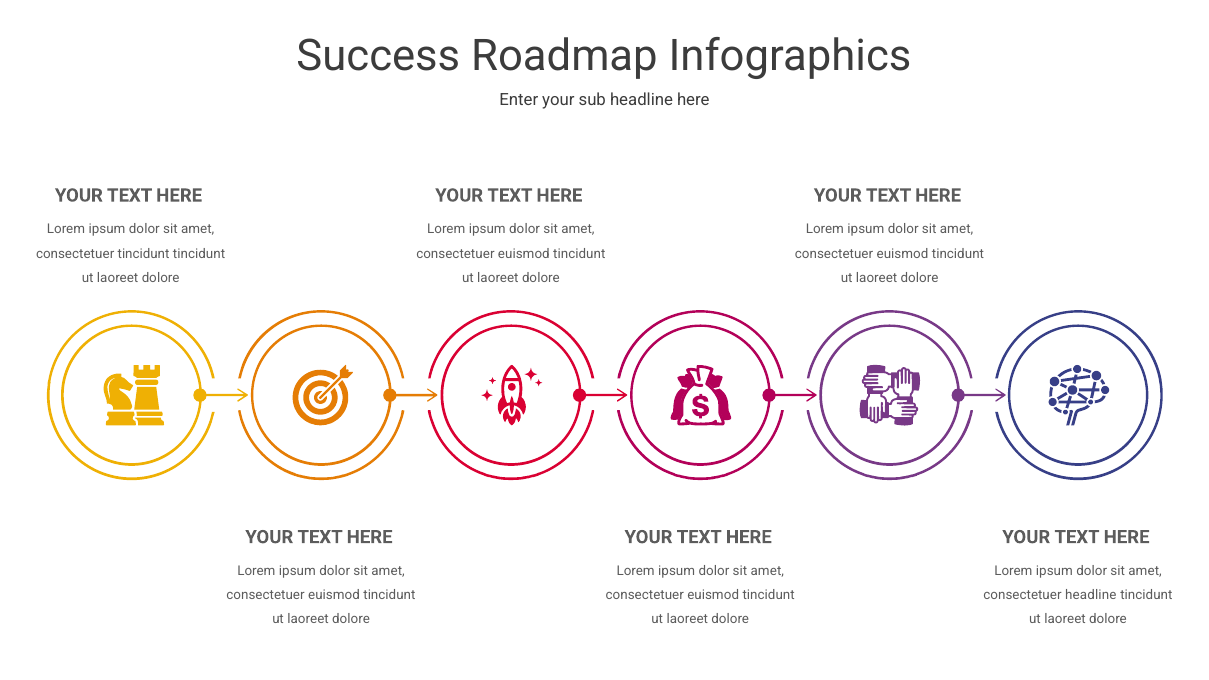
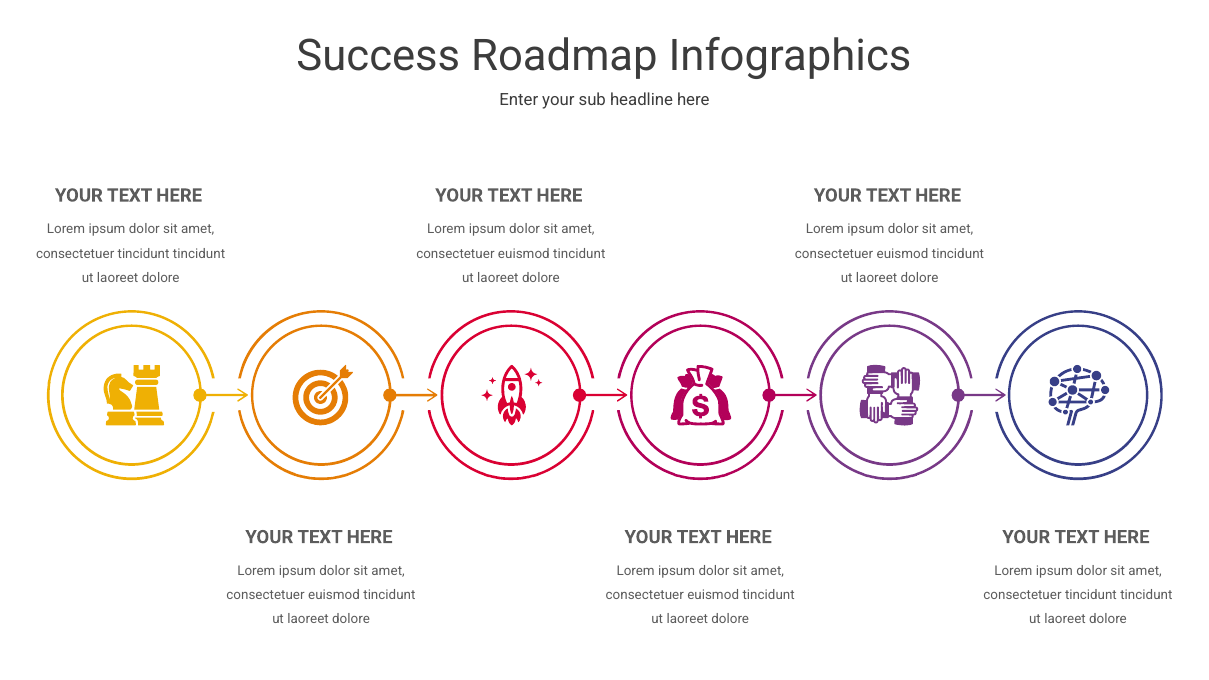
headline at (1091, 595): headline -> tincidunt
